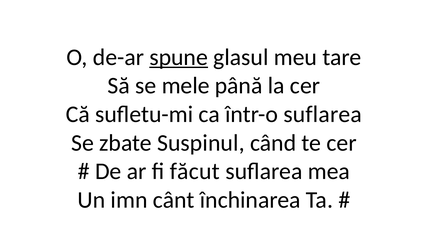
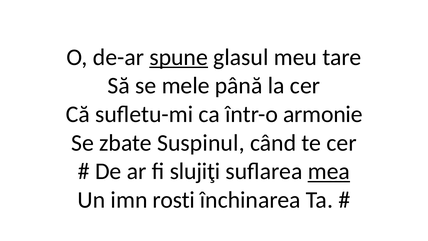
într-o suflarea: suflarea -> armonie
făcut: făcut -> slujiţi
mea underline: none -> present
cânt: cânt -> rosti
